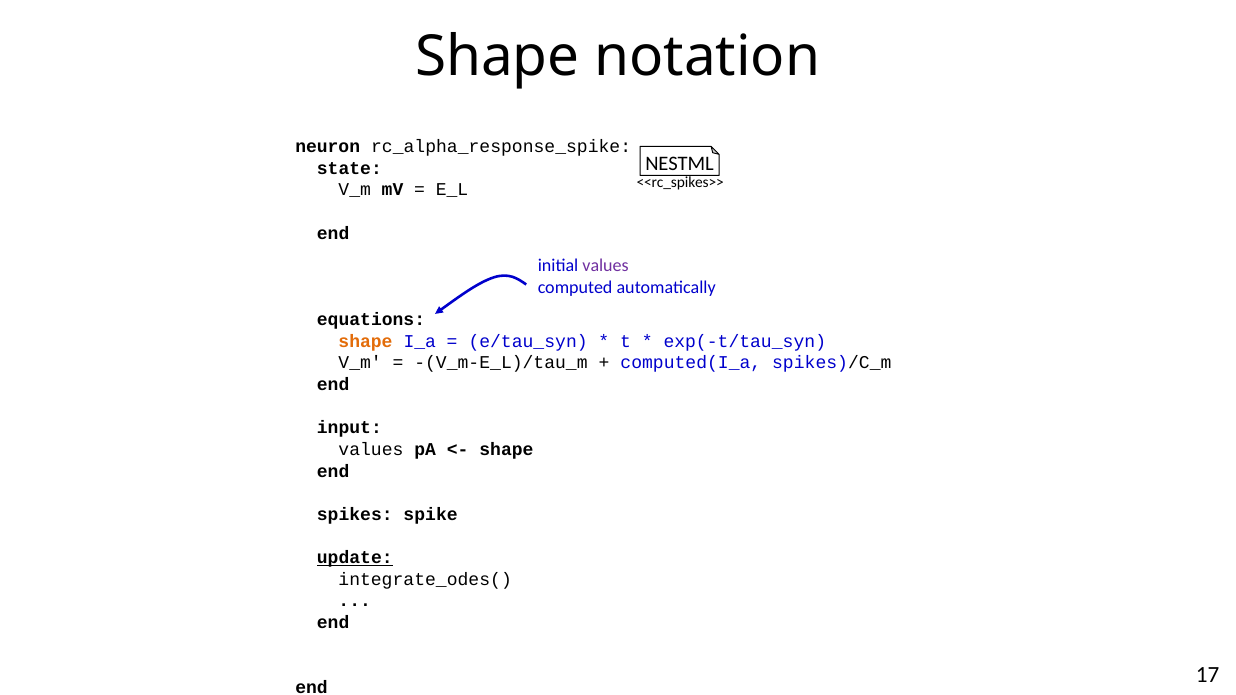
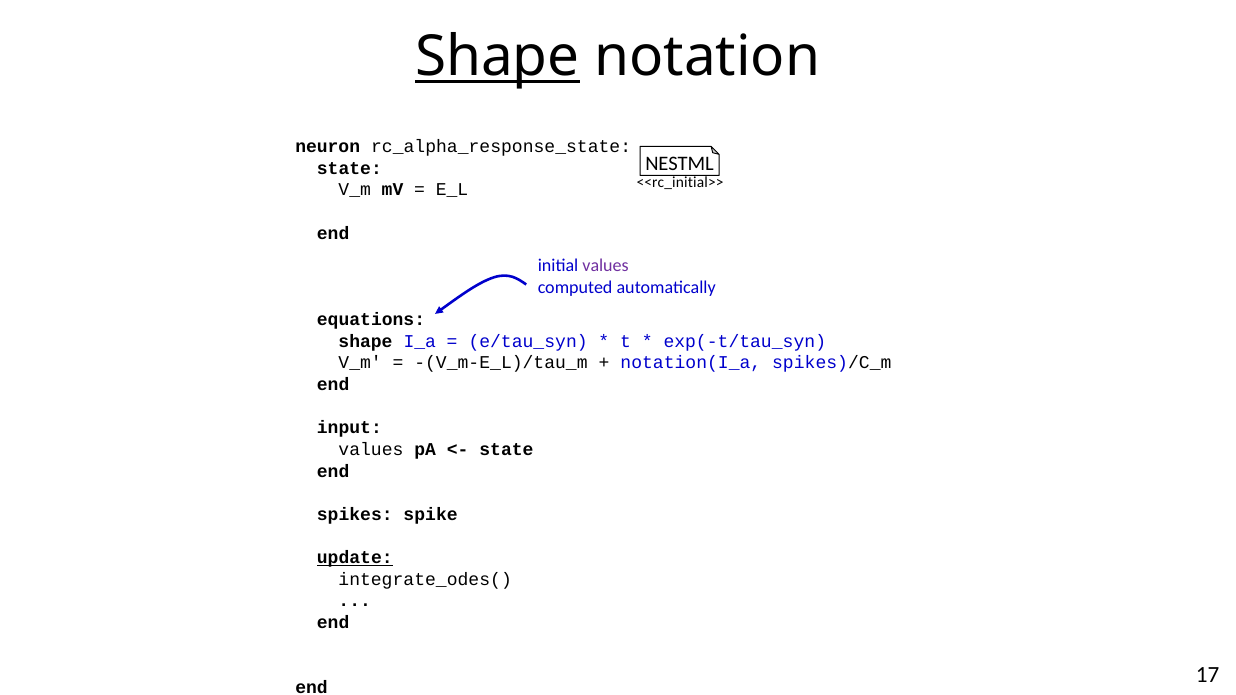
Shape at (497, 57) underline: none -> present
rc_alpha_response_spike: rc_alpha_response_spike -> rc_alpha_response_state
<<rc_spikes>>: <<rc_spikes>> -> <<rc_initial>>
shape at (366, 341) colour: orange -> black
computed(I_a: computed(I_a -> notation(I_a
shape at (506, 450): shape -> state
